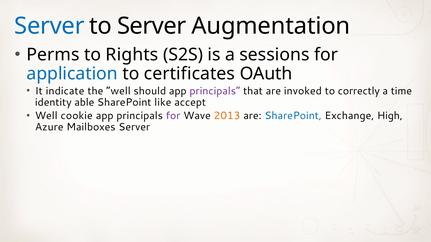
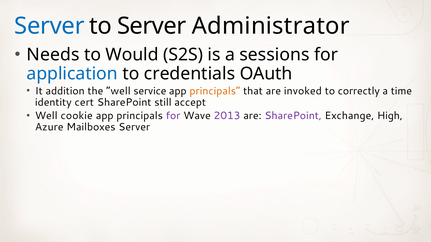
Augmentation: Augmentation -> Administrator
Perms: Perms -> Needs
Rights: Rights -> Would
certificates: certificates -> credentials
indicate: indicate -> addition
should: should -> service
principals at (215, 91) colour: purple -> orange
able: able -> cert
like: like -> still
2013 colour: orange -> purple
SharePoint at (293, 116) colour: blue -> purple
